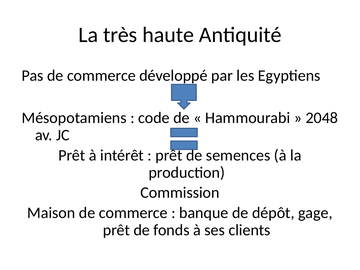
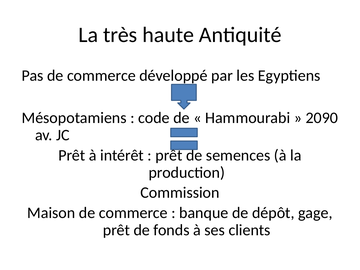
2048: 2048 -> 2090
